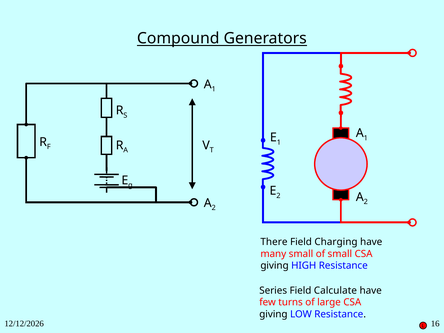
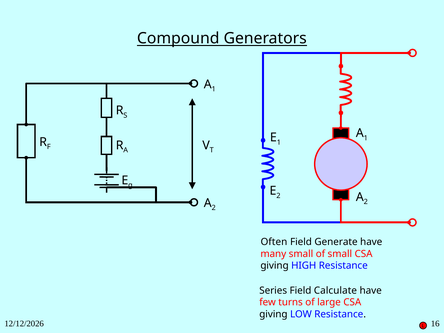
There: There -> Often
Charging: Charging -> Generate
